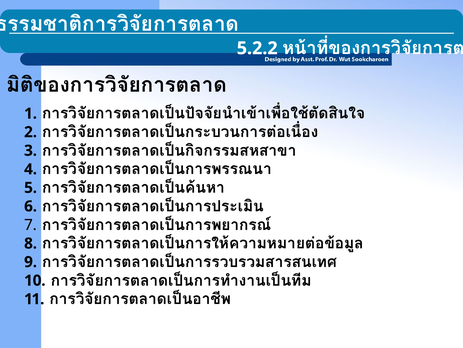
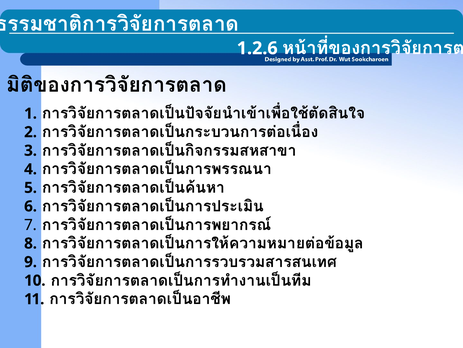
5.2.2: 5.2.2 -> 1.2.6
